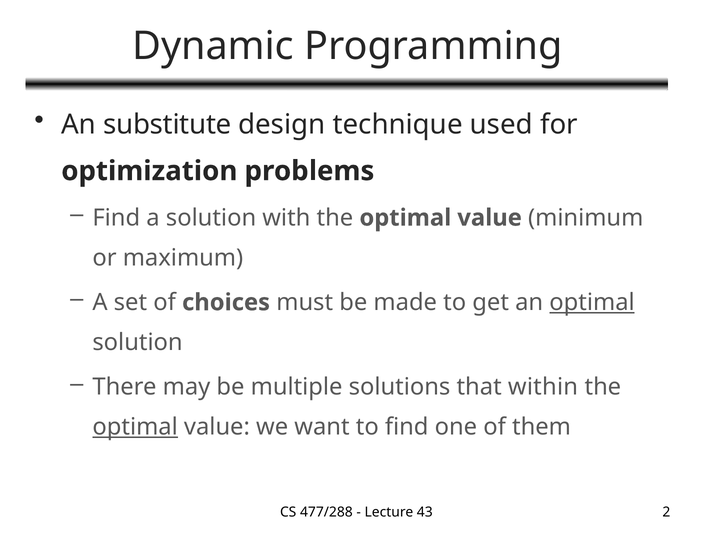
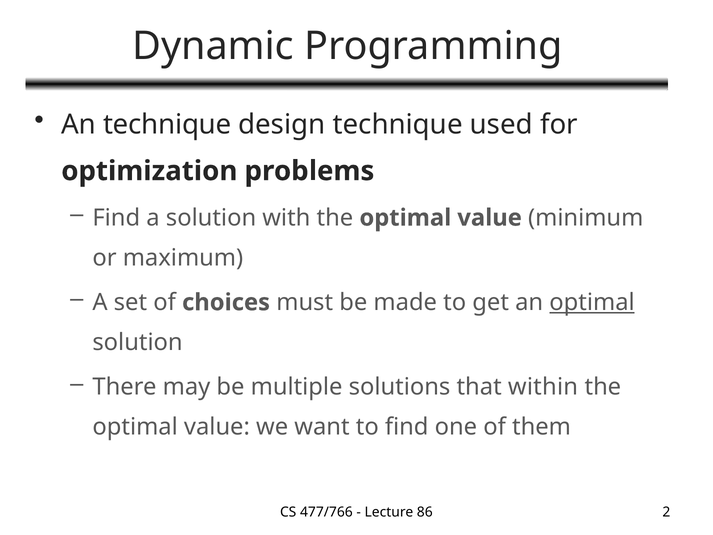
An substitute: substitute -> technique
optimal at (135, 427) underline: present -> none
477/288: 477/288 -> 477/766
43: 43 -> 86
